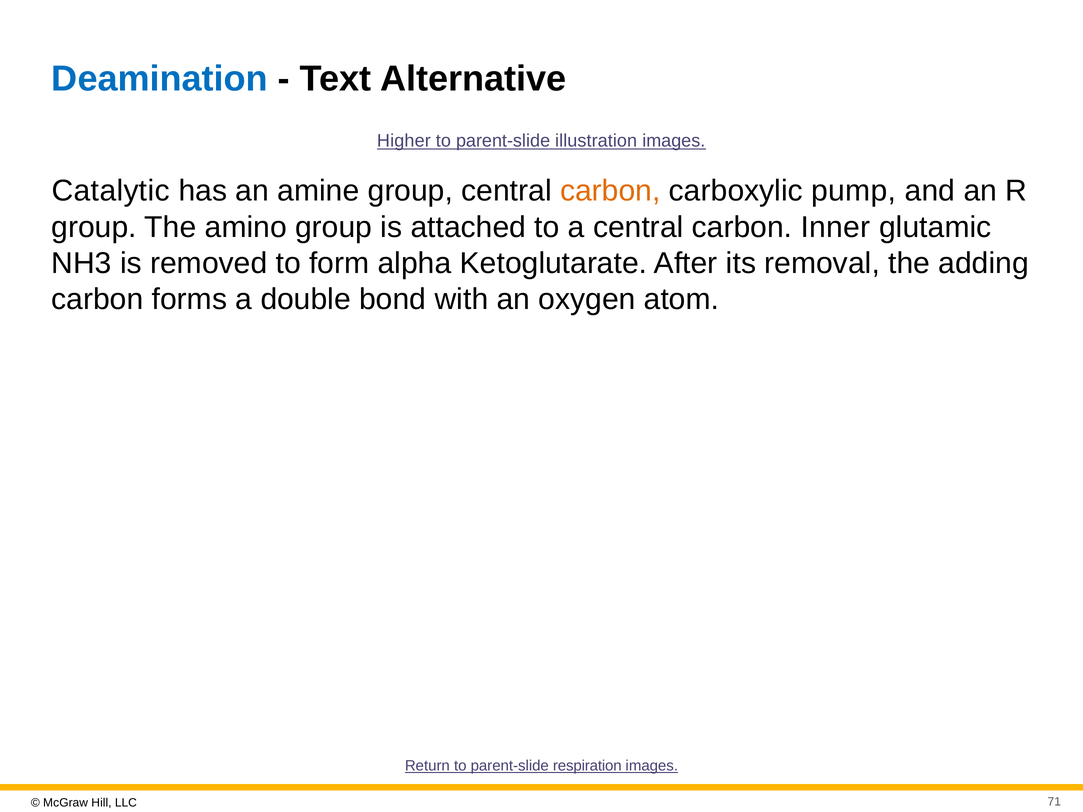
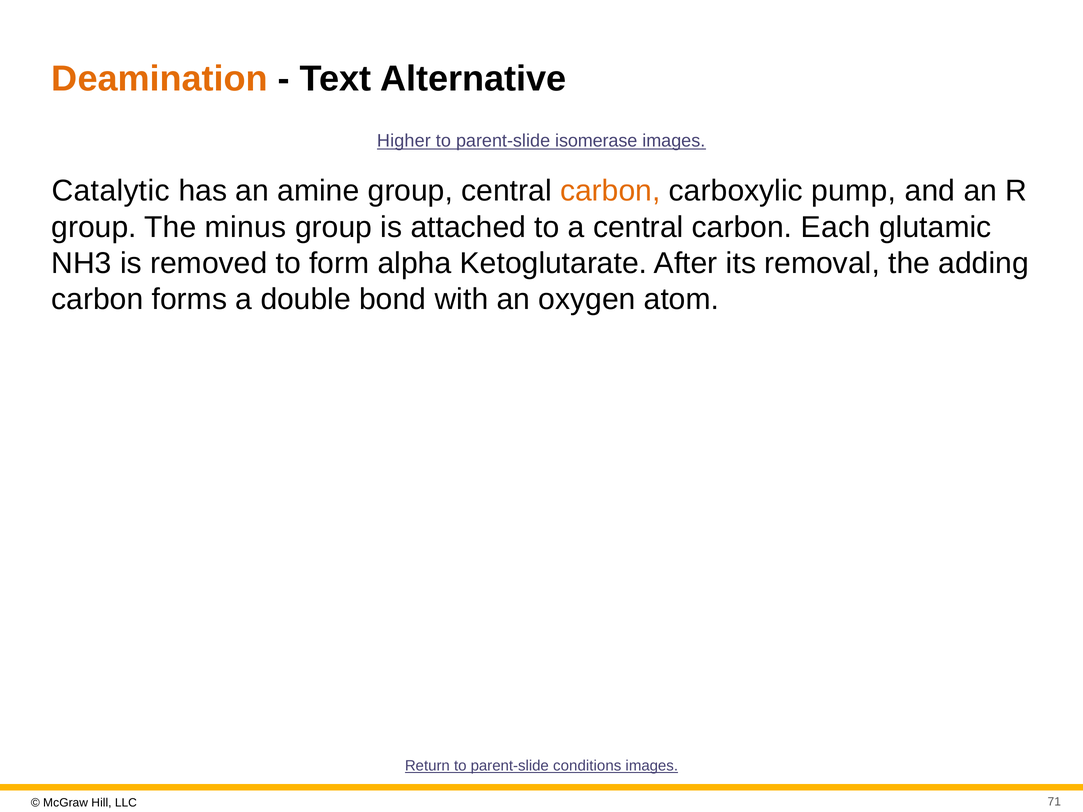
Deamination colour: blue -> orange
illustration: illustration -> isomerase
amino: amino -> minus
Inner: Inner -> Each
respiration: respiration -> conditions
